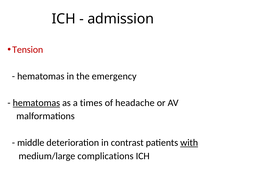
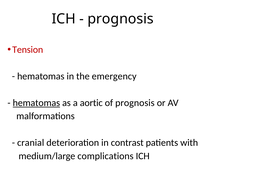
admission at (121, 19): admission -> prognosis
times: times -> aortic
of headache: headache -> prognosis
middle: middle -> cranial
with underline: present -> none
